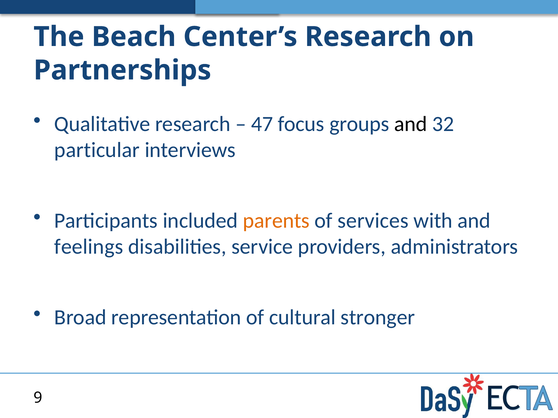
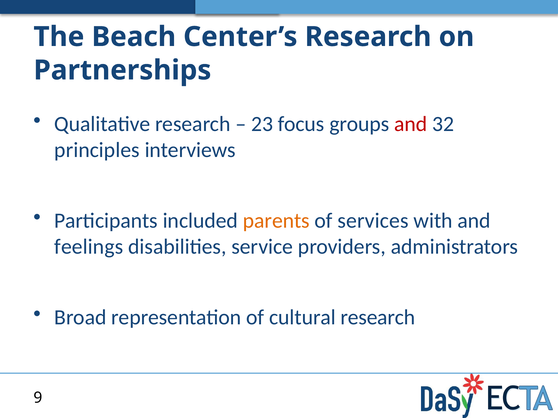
47: 47 -> 23
and at (411, 124) colour: black -> red
particular: particular -> principles
cultural stronger: stronger -> research
